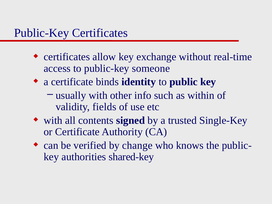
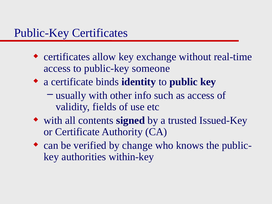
as within: within -> access
Single-Key: Single-Key -> Issued-Key
shared-key: shared-key -> within-key
